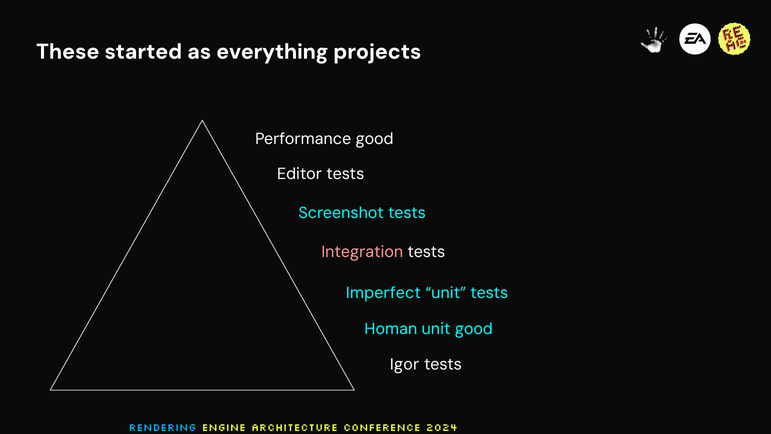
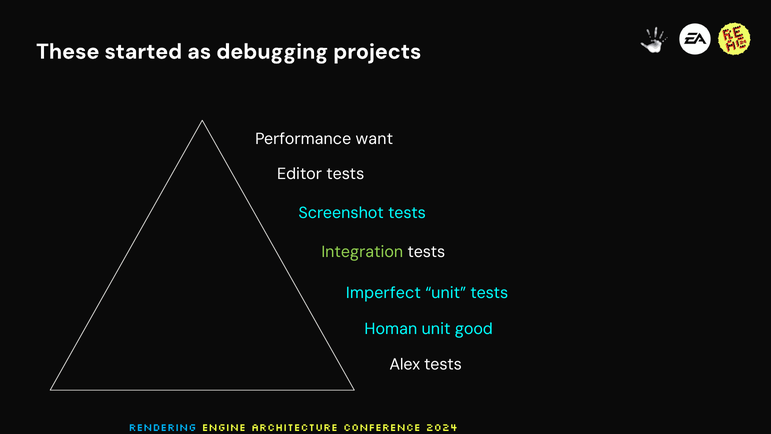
everything: everything -> debugging
Performance good: good -> want
Integration colour: pink -> light green
Igor: Igor -> Alex
